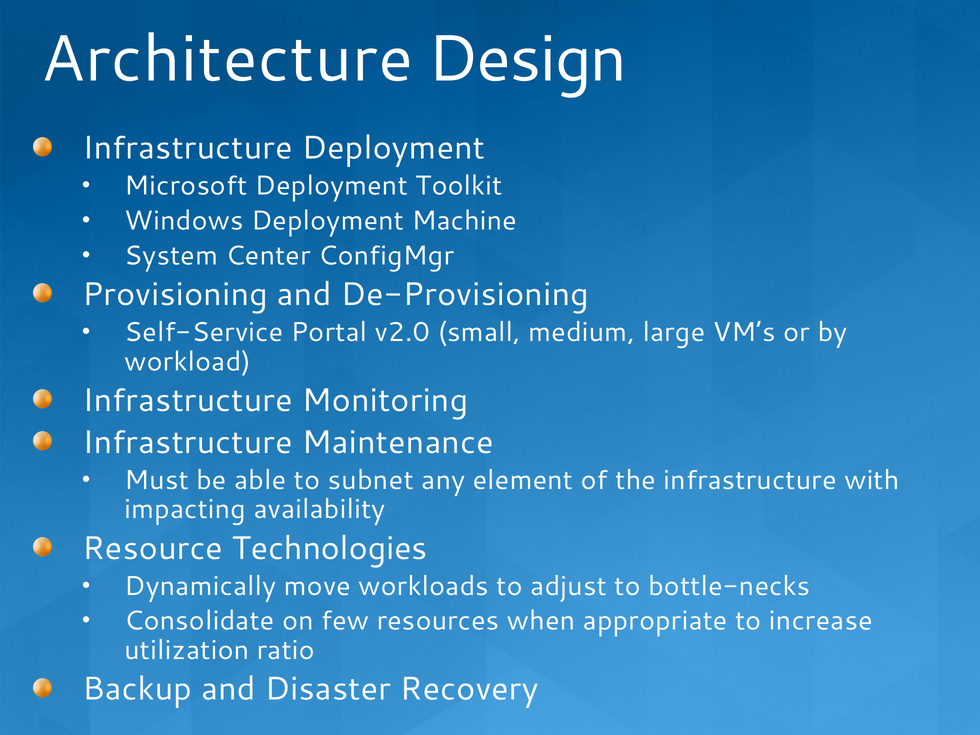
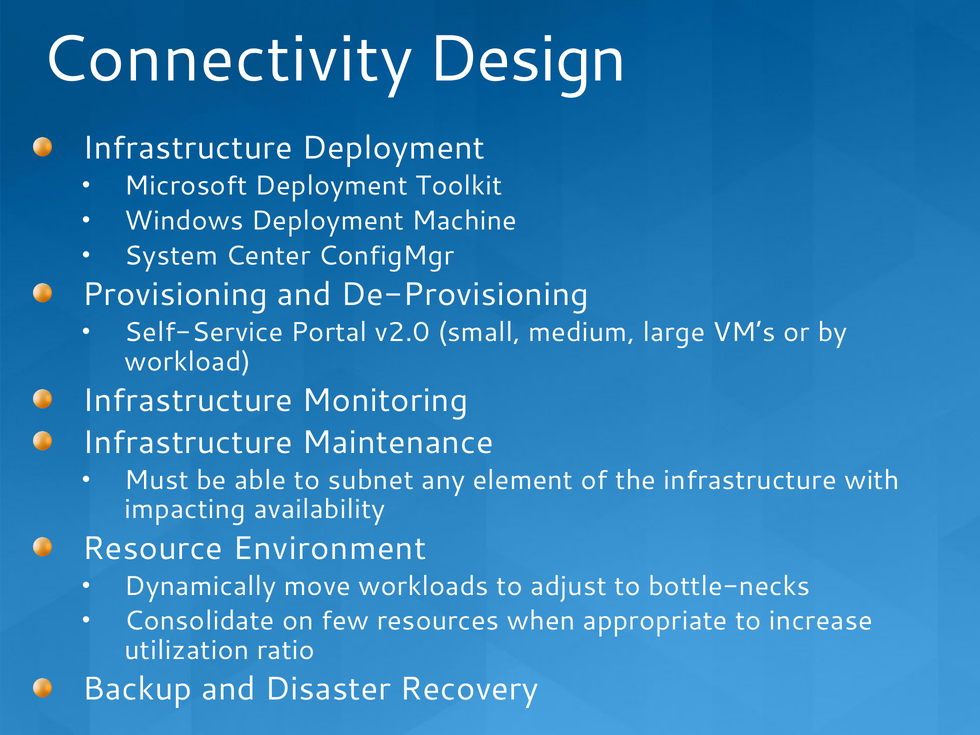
Architecture: Architecture -> Connectivity
Technologies: Technologies -> Environment
